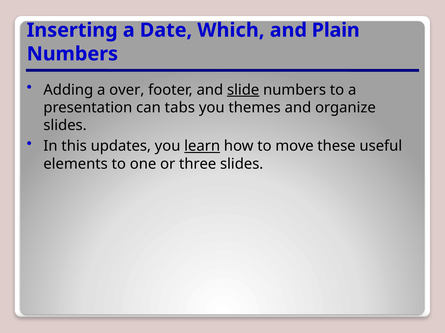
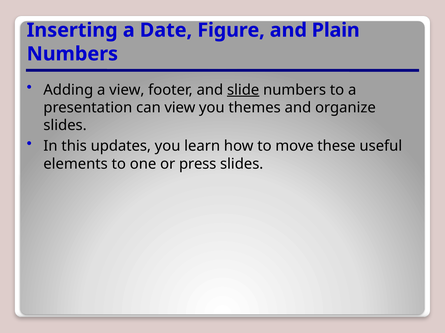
Which: Which -> Figure
a over: over -> view
can tabs: tabs -> view
learn underline: present -> none
three: three -> press
